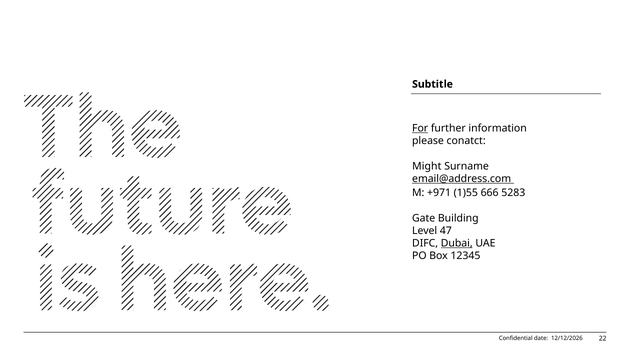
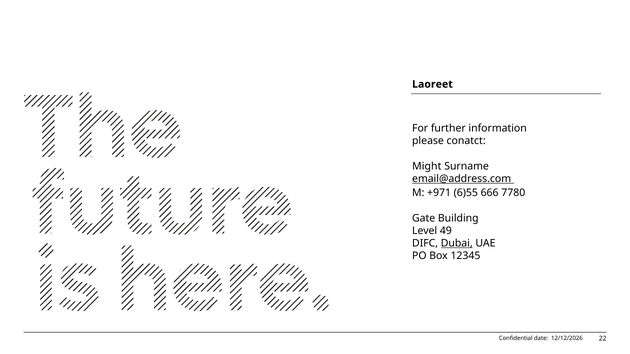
Subtitle: Subtitle -> Laoreet
For underline: present -> none
1)55: 1)55 -> 6)55
5283: 5283 -> 7780
47: 47 -> 49
